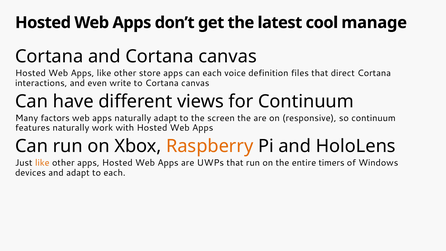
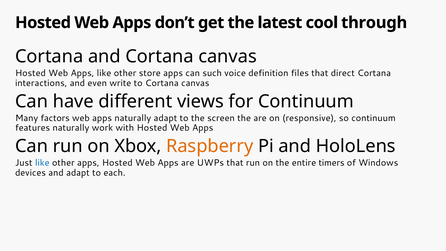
manage: manage -> through
can each: each -> such
like at (42, 163) colour: orange -> blue
